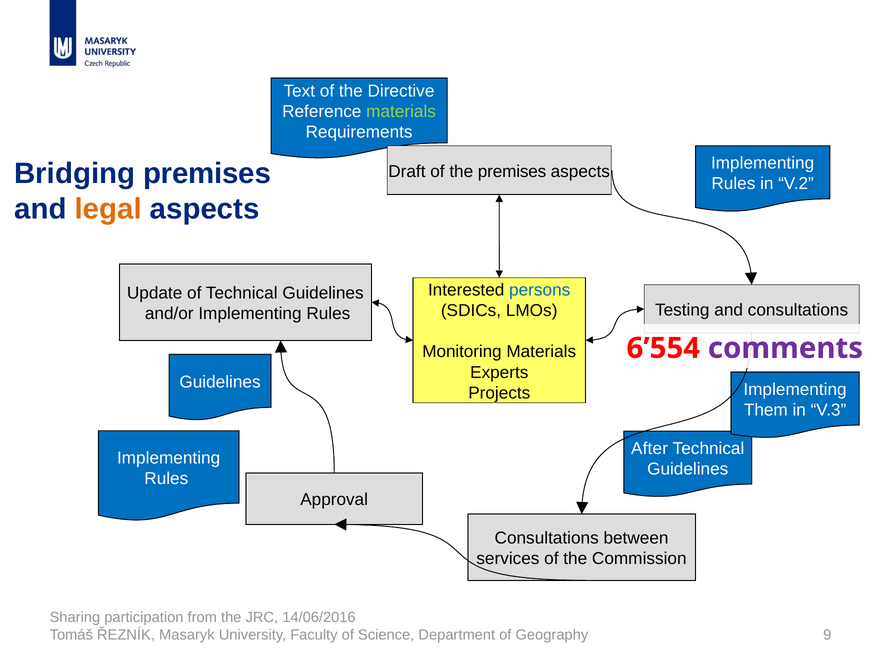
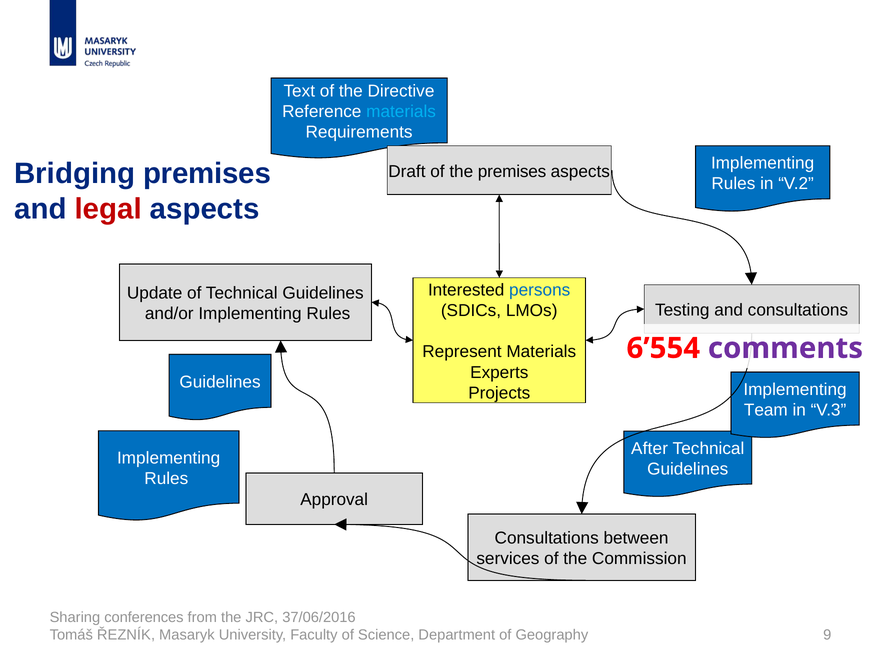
materials at (401, 112) colour: light green -> light blue
legal colour: orange -> red
Monitoring: Monitoring -> Represent
Them: Them -> Team
participation: participation -> conferences
14/06/2016: 14/06/2016 -> 37/06/2016
